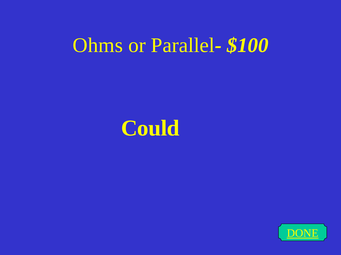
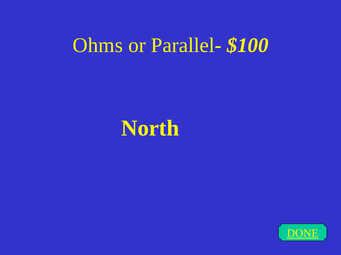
Could: Could -> North
